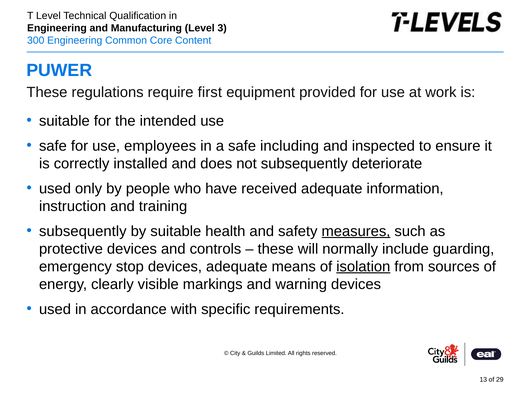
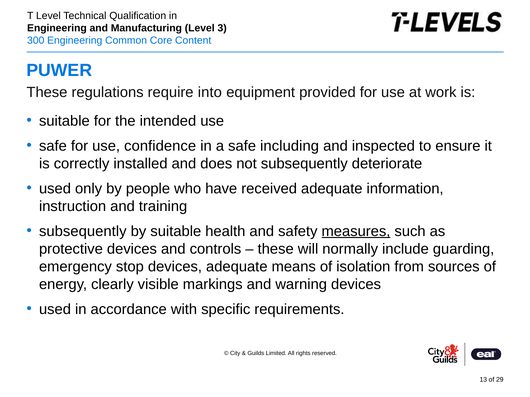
first: first -> into
employees: employees -> confidence
isolation underline: present -> none
